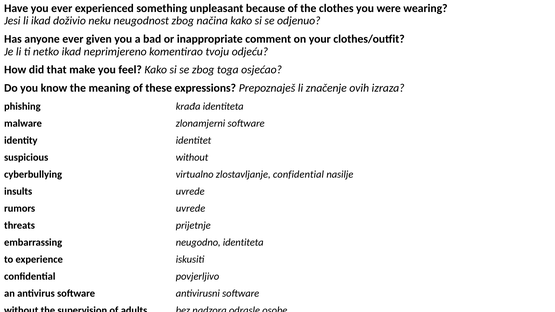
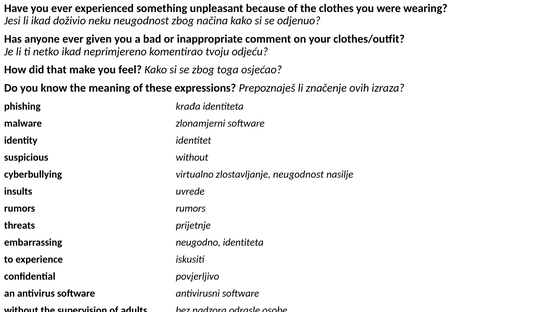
zlostavljanje confidential: confidential -> neugodnost
uvrede at (191, 208): uvrede -> rumors
